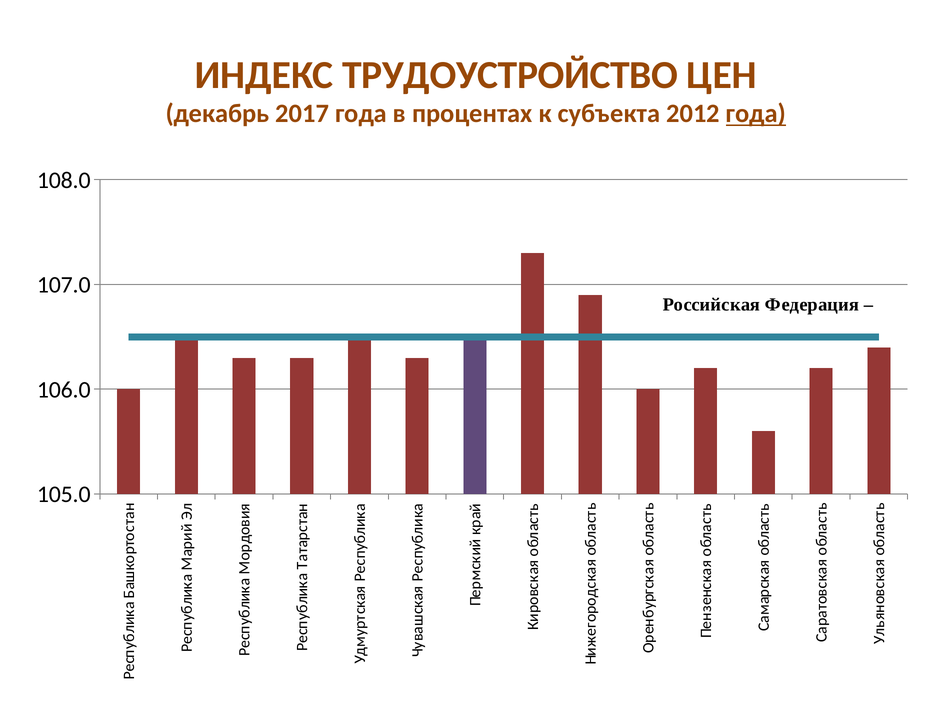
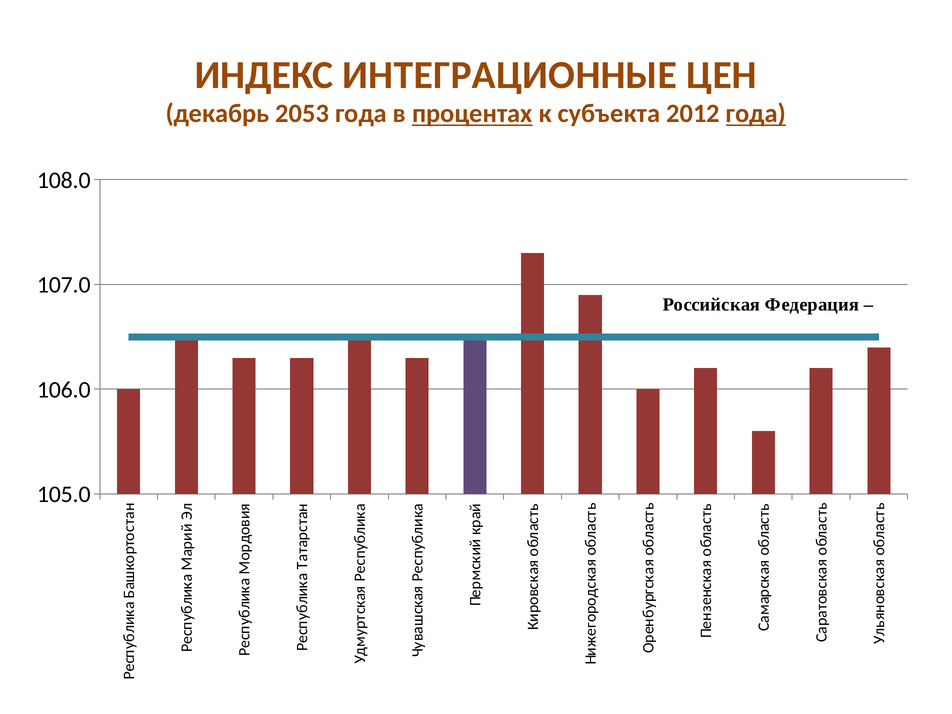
ТРУДОУСТРОЙСТВО: ТРУДОУСТРОЙСТВО -> ИНТЕГРАЦИОННЫЕ
2017: 2017 -> 2053
процентах underline: none -> present
